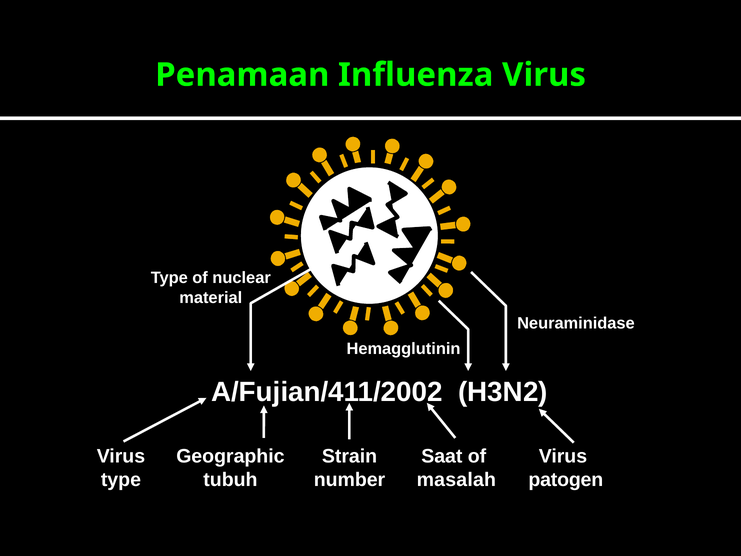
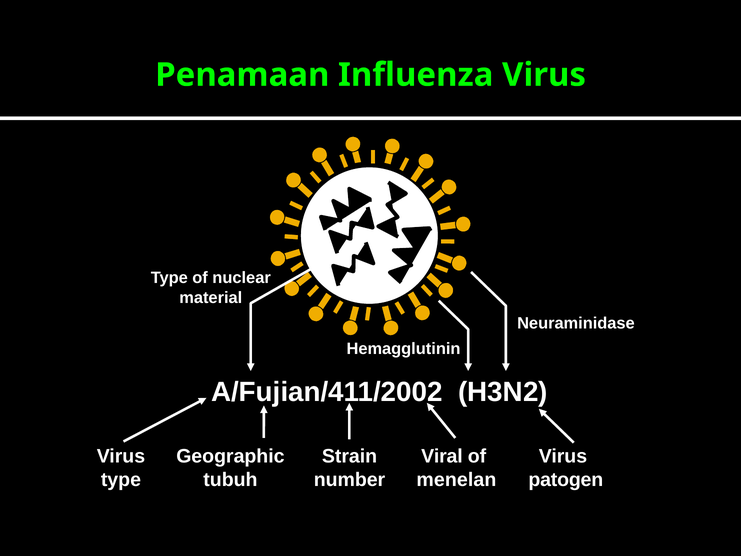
Saat: Saat -> Viral
masalah: masalah -> menelan
